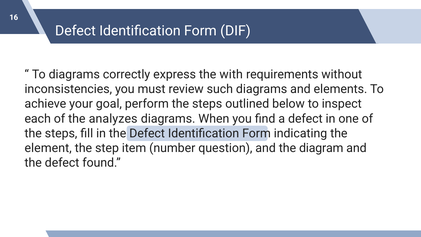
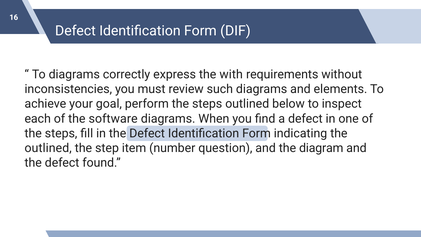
analyzes: analyzes -> software
element at (48, 148): element -> outlined
